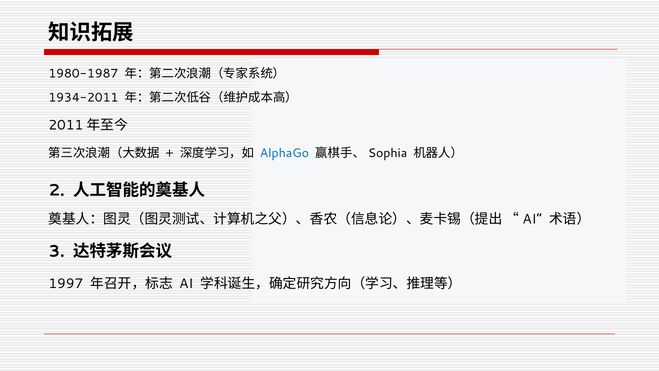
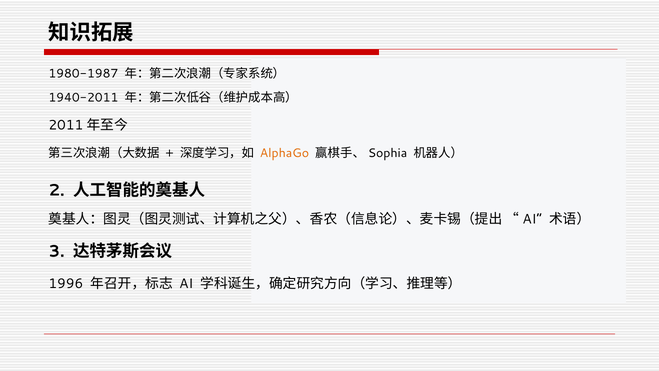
1934-2011: 1934-2011 -> 1940-2011
AlphaGo colour: blue -> orange
1997: 1997 -> 1996
